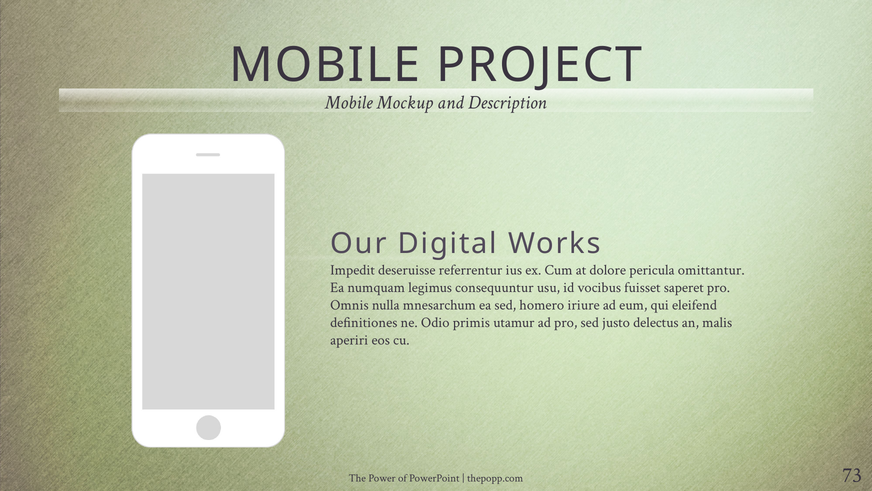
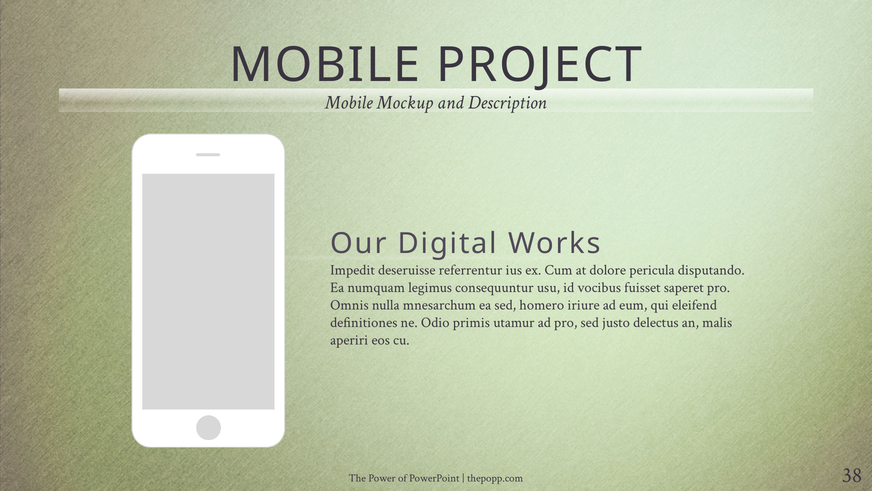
omittantur: omittantur -> disputando
73: 73 -> 38
